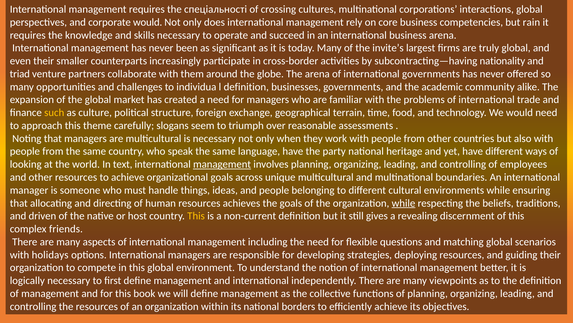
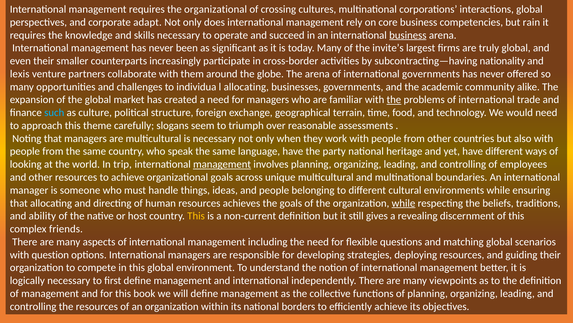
the спеціальності: спеціальності -> organizational
corporate would: would -> adapt
business at (408, 35) underline: none -> present
triad: triad -> lexis
l definition: definition -> allocating
the at (394, 100) underline: none -> present
such colour: yellow -> light blue
text: text -> trip
driven: driven -> ability
holidays: holidays -> question
